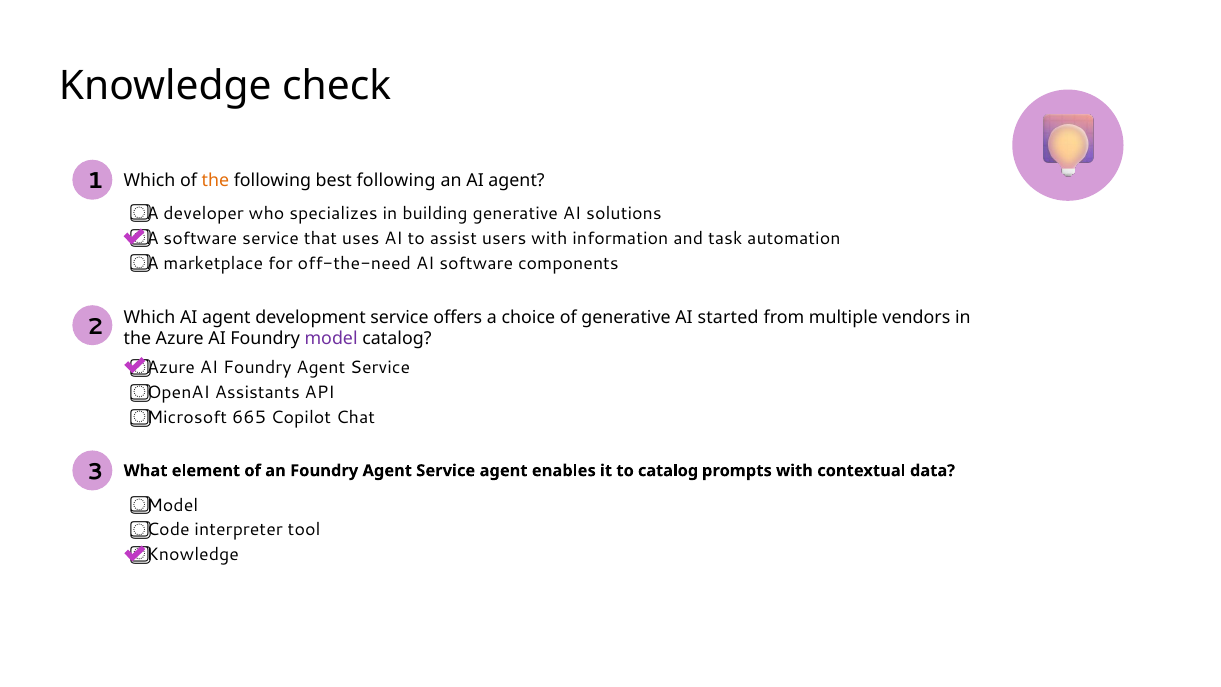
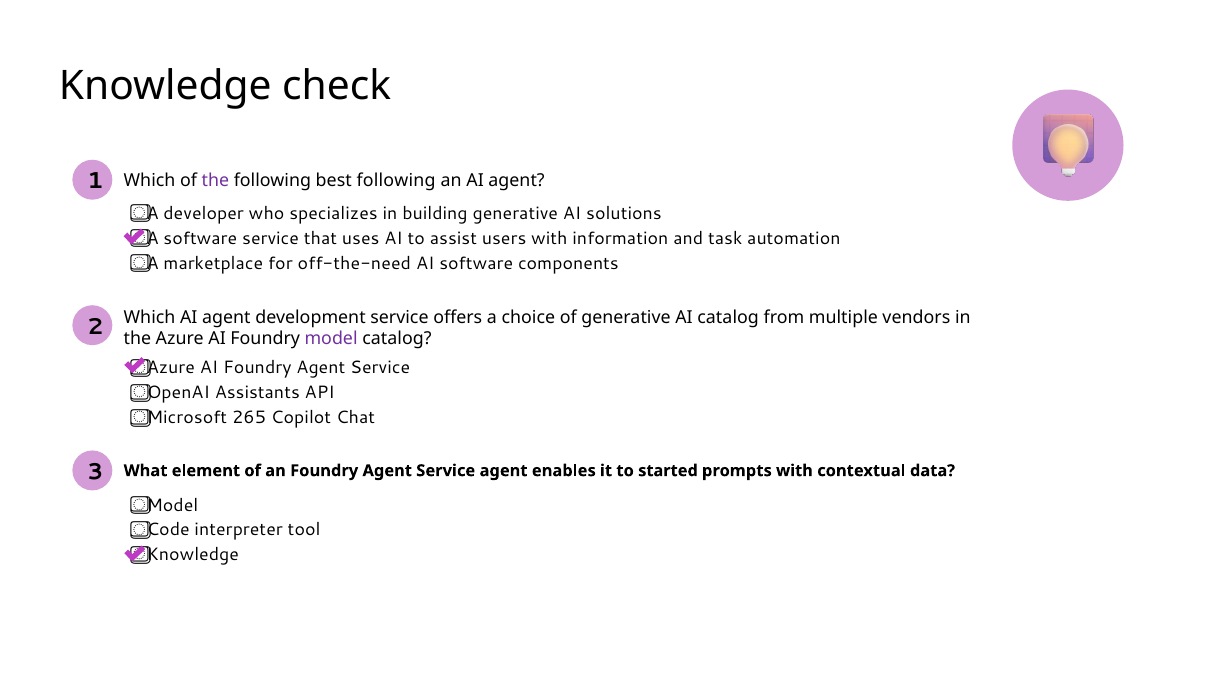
the at (215, 181) colour: orange -> purple
AI started: started -> catalog
665: 665 -> 265
to catalog: catalog -> started
